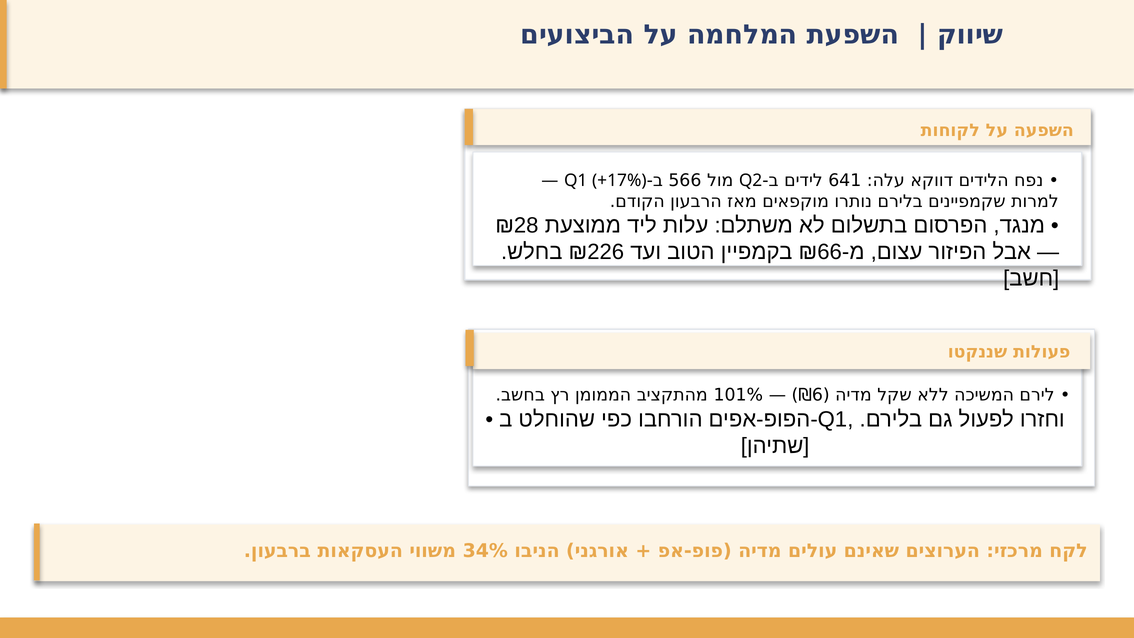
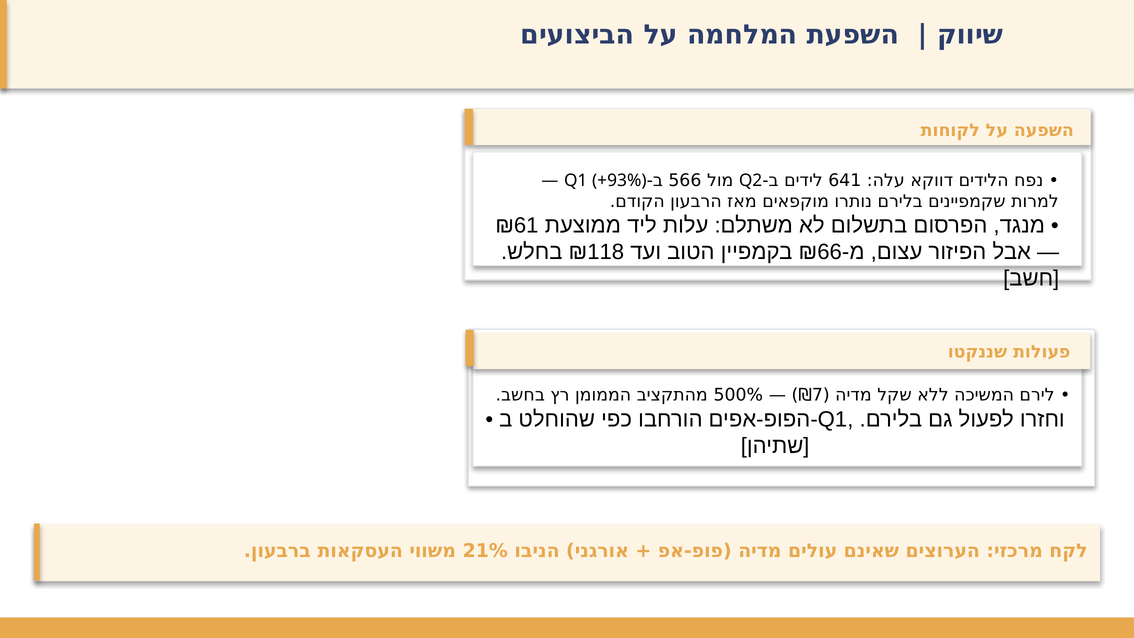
+17%: +17% -> +93%
₪28: ₪28 -> ₪61
₪226: ₪226 -> ₪118
101%: 101% -> 500%
₪6: ₪6 -> ₪7
34%: 34% -> 21%
